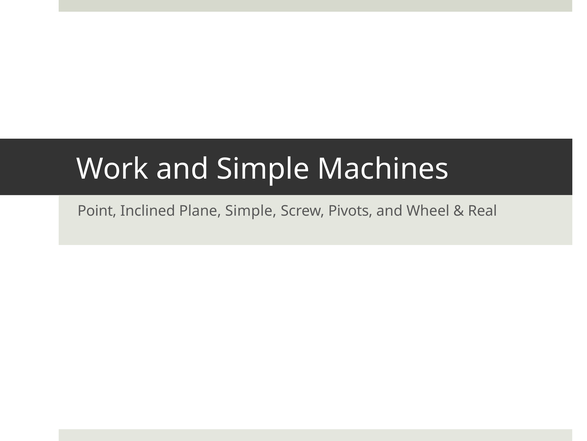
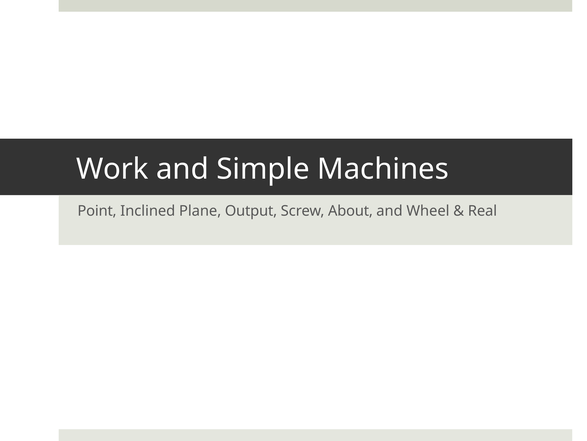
Plane Simple: Simple -> Output
Pivots: Pivots -> About
